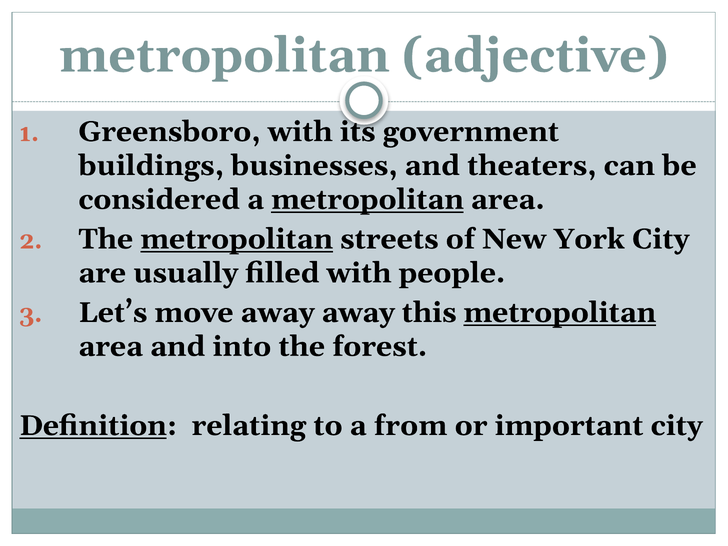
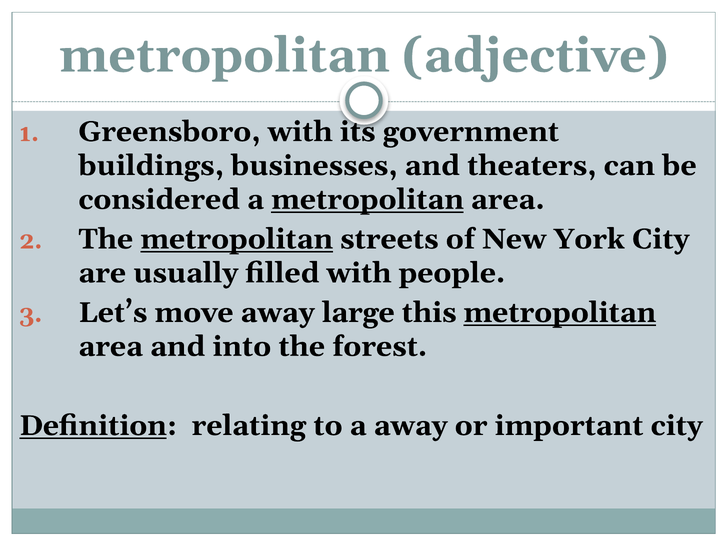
away away: away -> large
a from: from -> away
